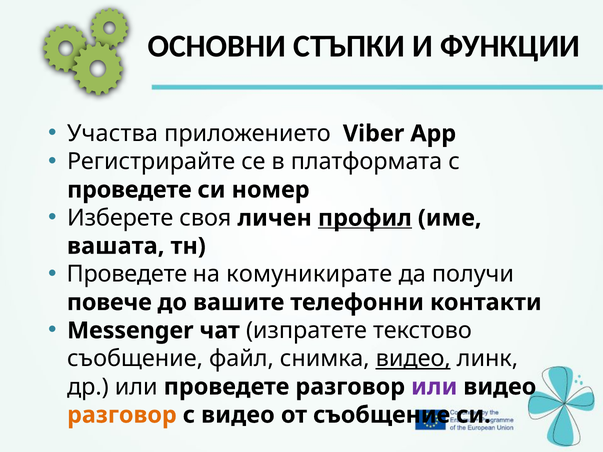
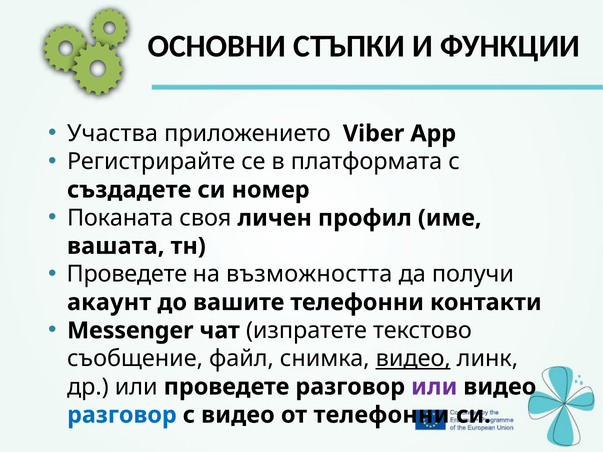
проведете at (129, 190): проведете -> създадете
Изберете: Изберете -> Поканата
профил underline: present -> none
комуникирате: комуникирате -> възможността
повече: повече -> акаунт
разговор at (122, 415) colour: orange -> blue
от съобщение: съобщение -> телефонни
